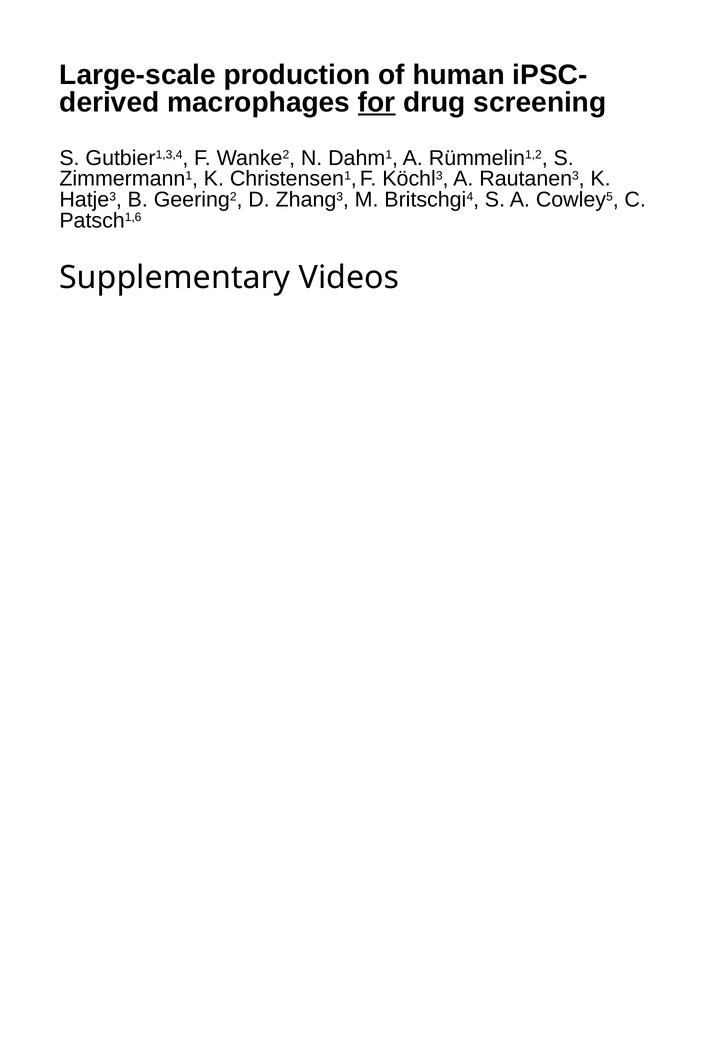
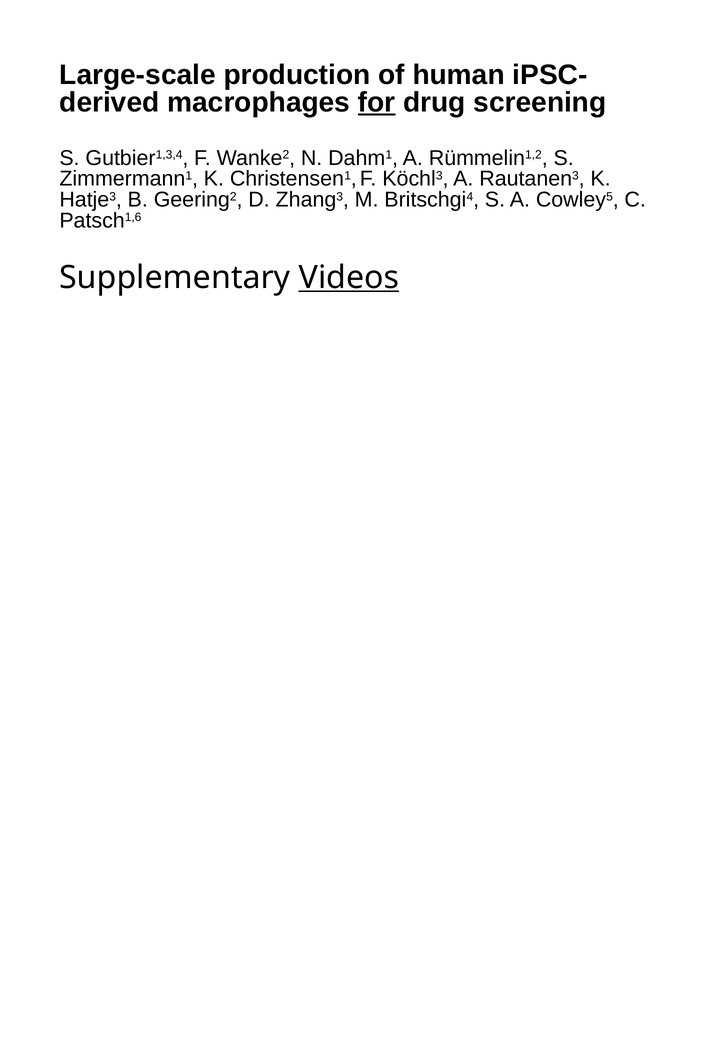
Videos underline: none -> present
